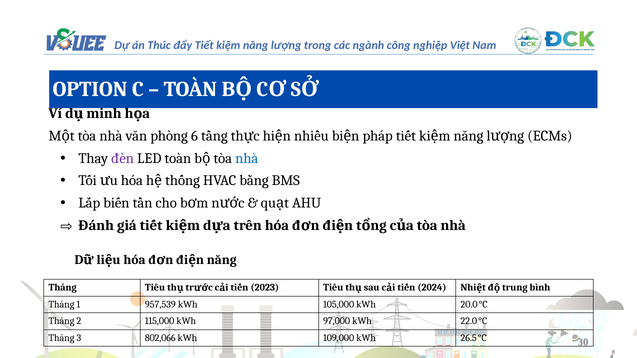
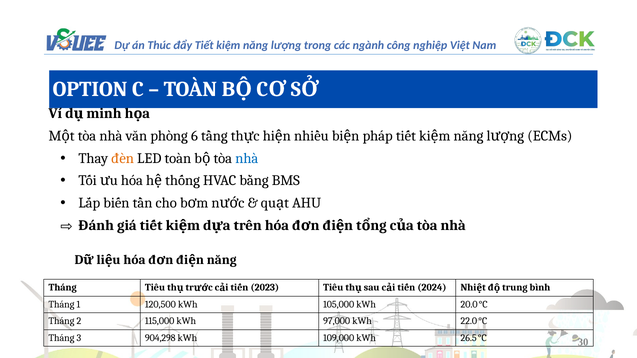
đèn colour: purple -> orange
957,539: 957,539 -> 120,500
802,066: 802,066 -> 904,298
